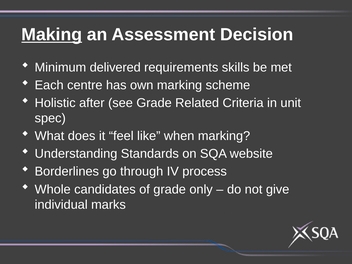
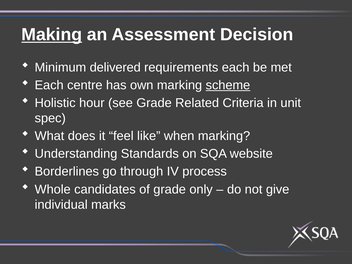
requirements skills: skills -> each
scheme underline: none -> present
after: after -> hour
